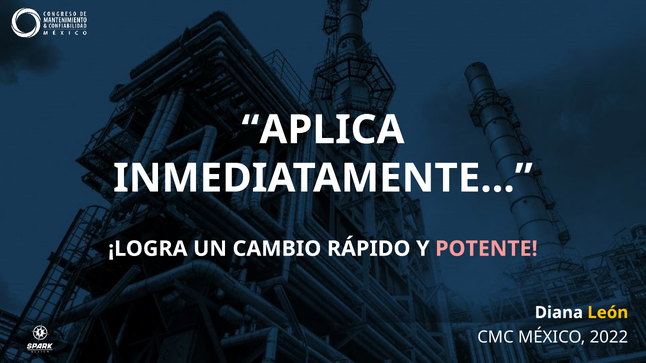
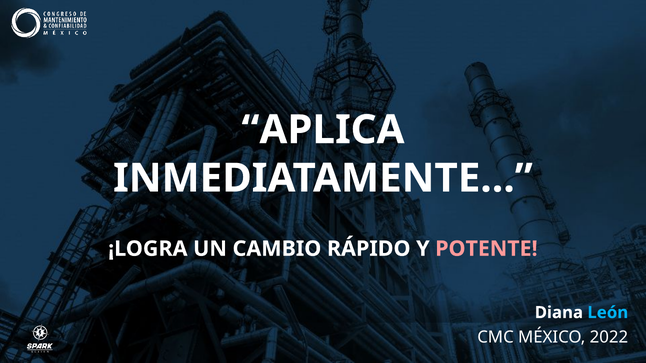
León colour: yellow -> light blue
